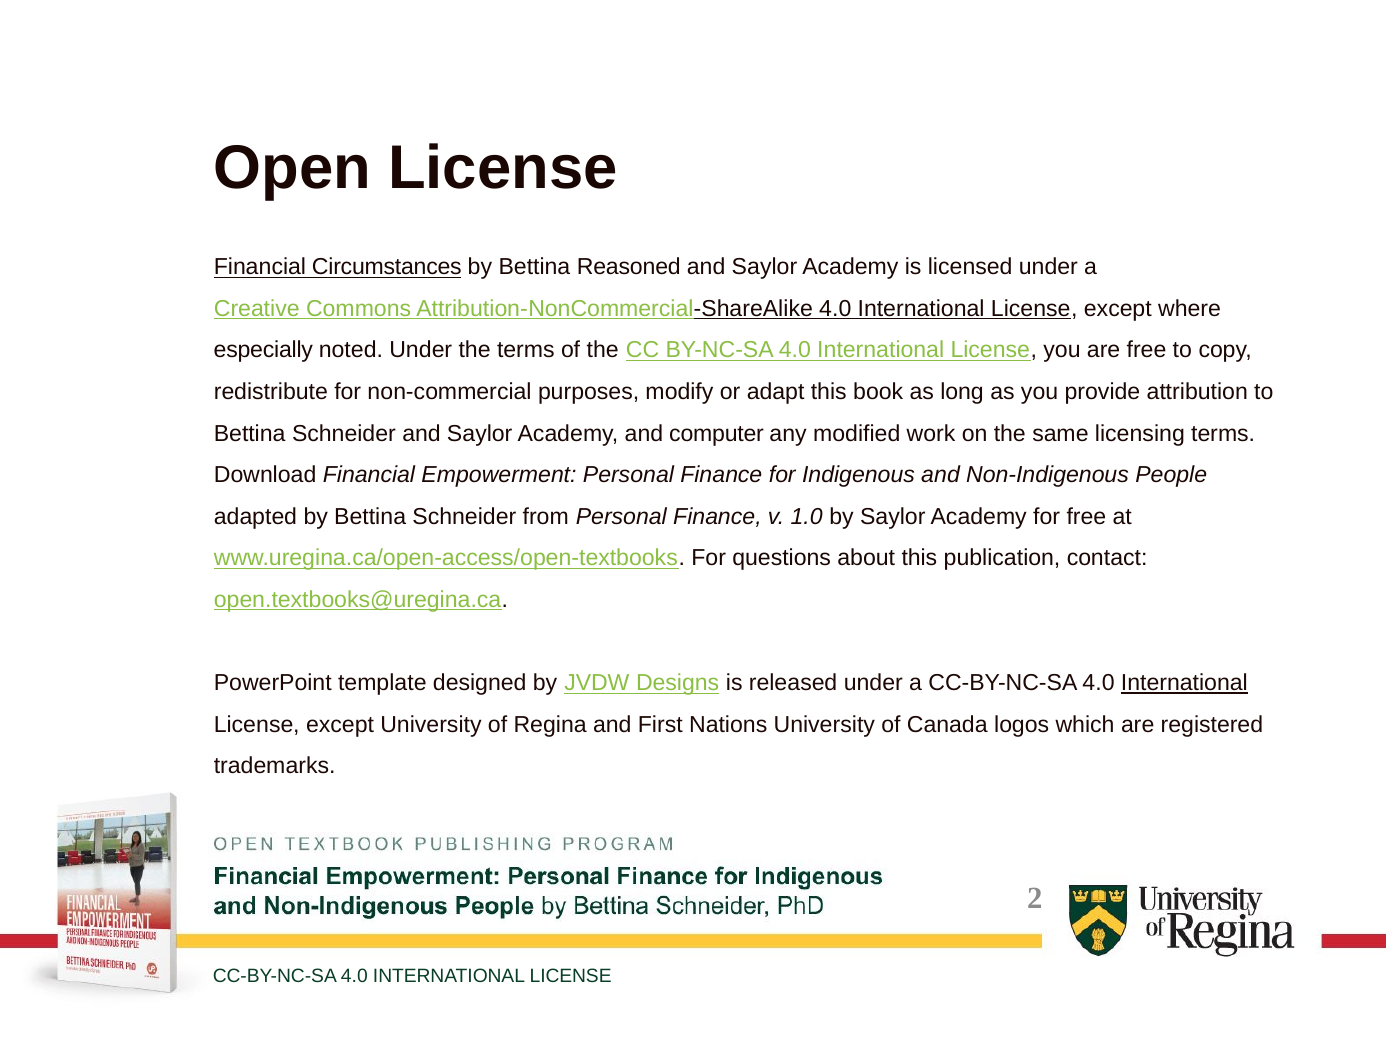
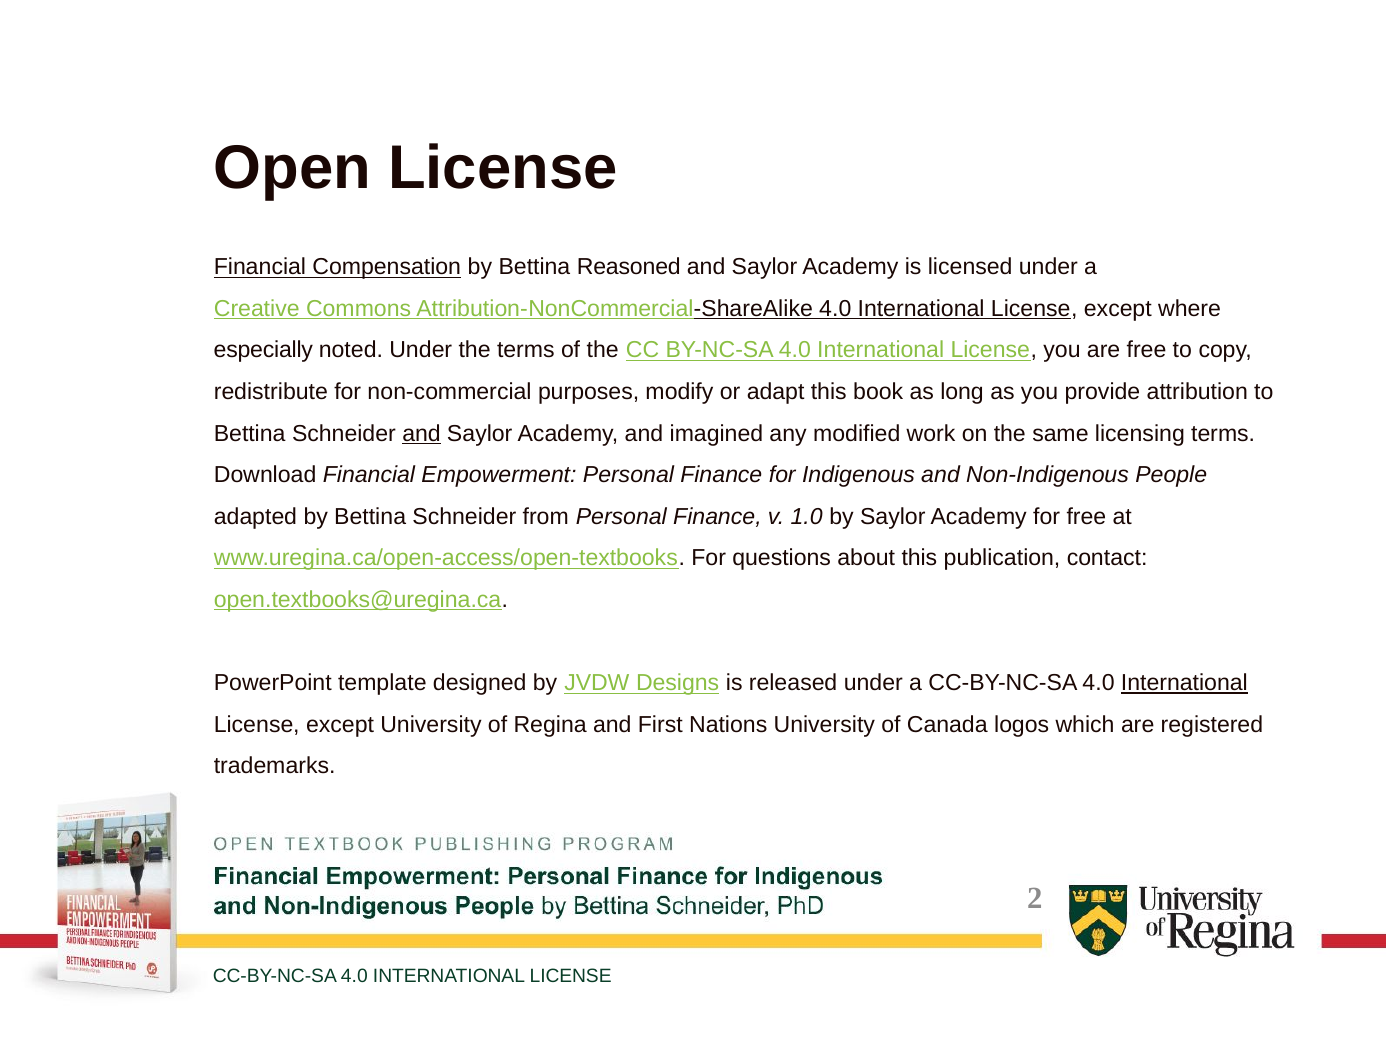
Circumstances: Circumstances -> Compensation
and at (421, 433) underline: none -> present
computer: computer -> imagined
